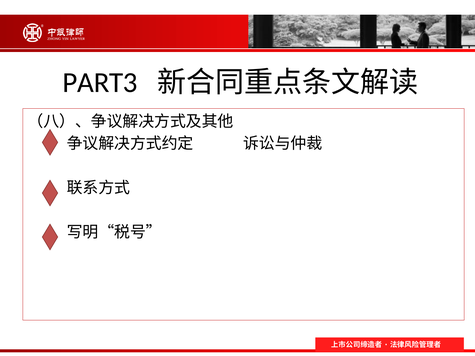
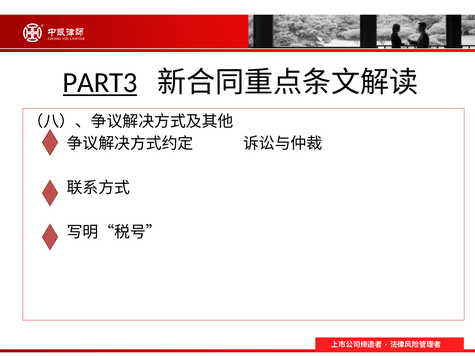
PART3 underline: none -> present
